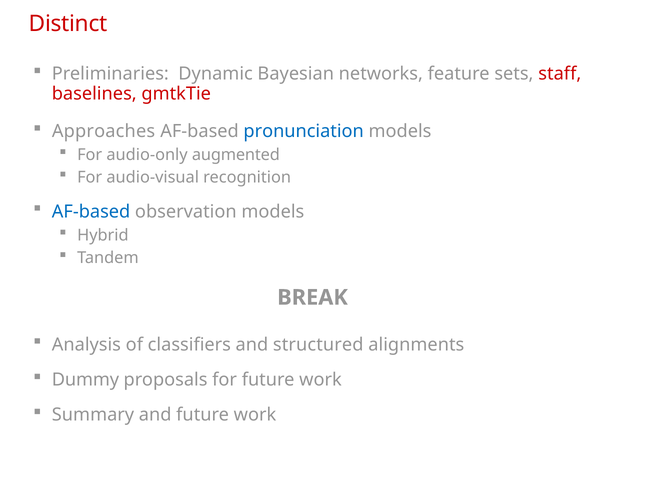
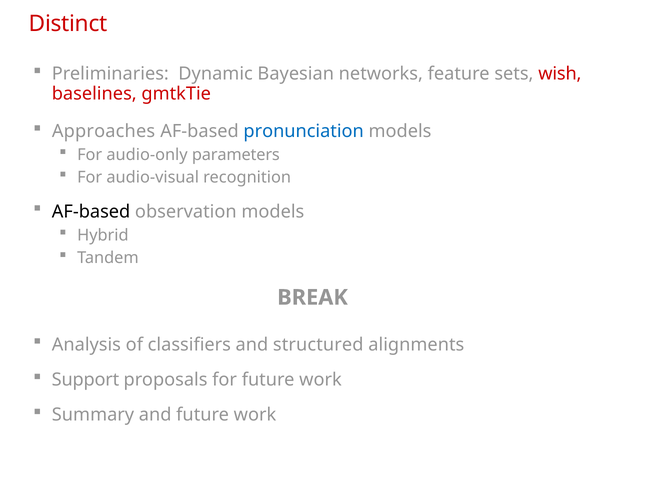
staff: staff -> wish
augmented: augmented -> parameters
AF-based at (91, 211) colour: blue -> black
Dummy: Dummy -> Support
